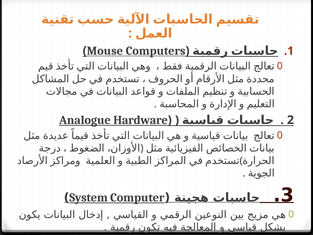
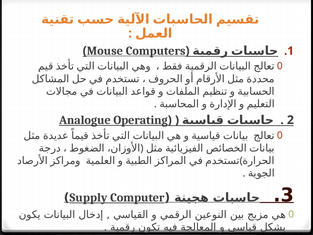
Hardware: Hardware -> Operating
System: System -> Supply
